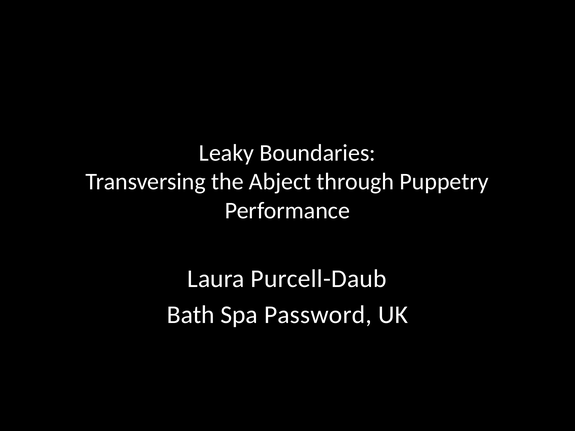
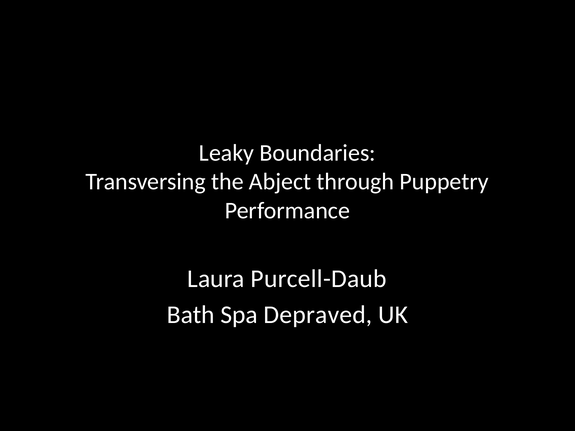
Password: Password -> Depraved
